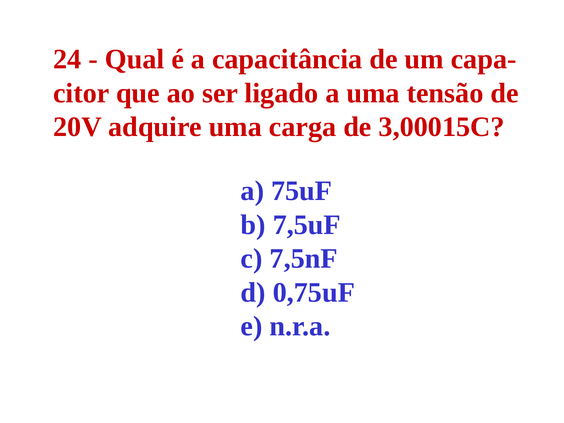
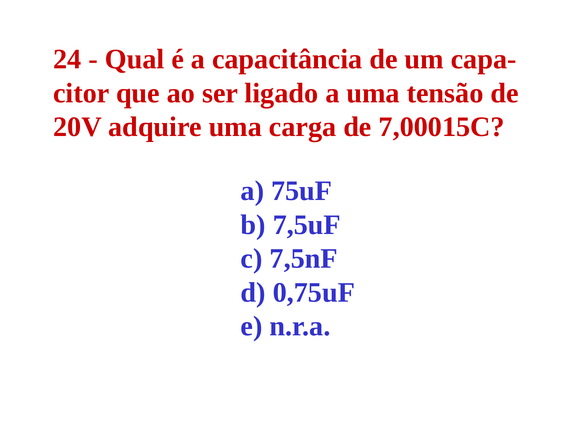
3,00015C: 3,00015C -> 7,00015C
